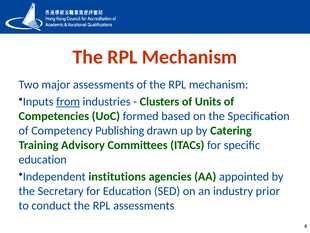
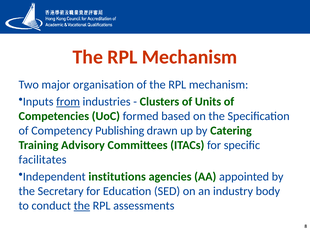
major assessments: assessments -> organisation
education at (43, 159): education -> facilitates
prior: prior -> body
the at (82, 205) underline: none -> present
